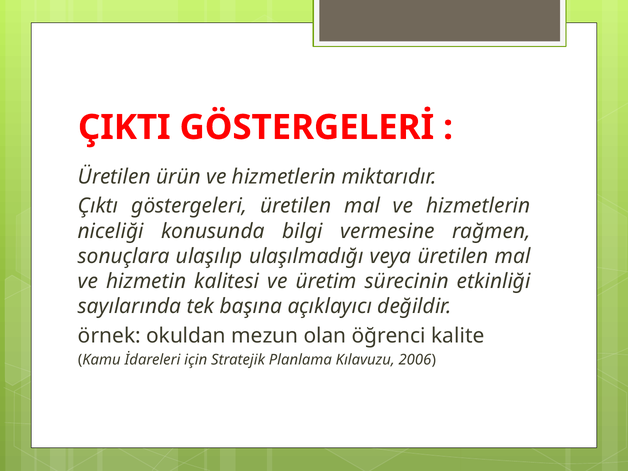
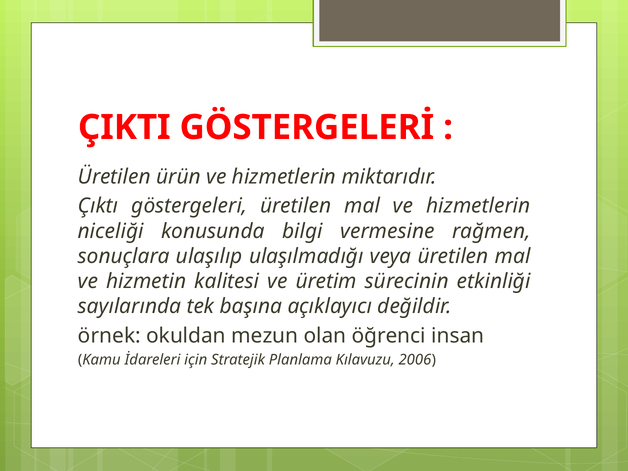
kalite: kalite -> insan
